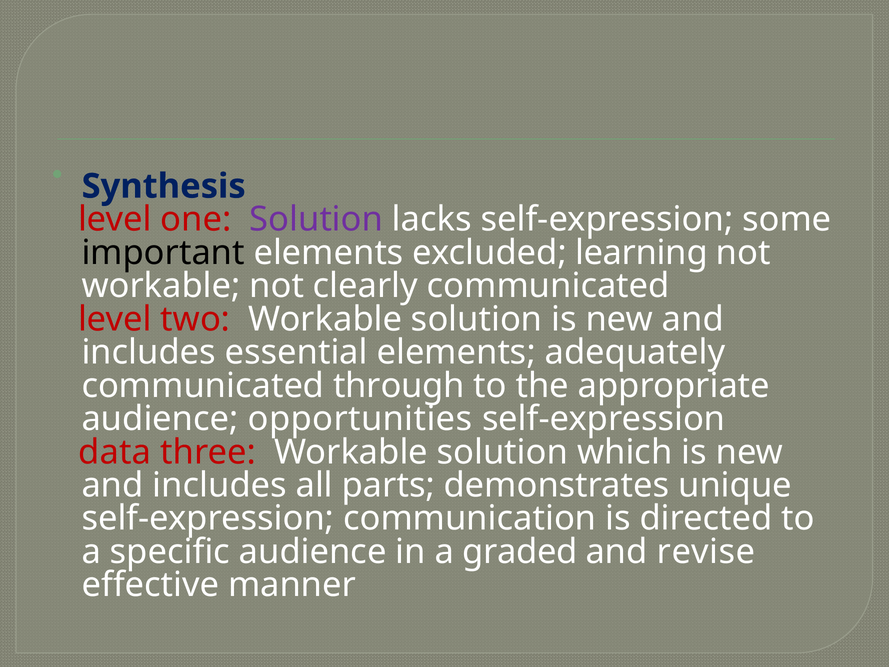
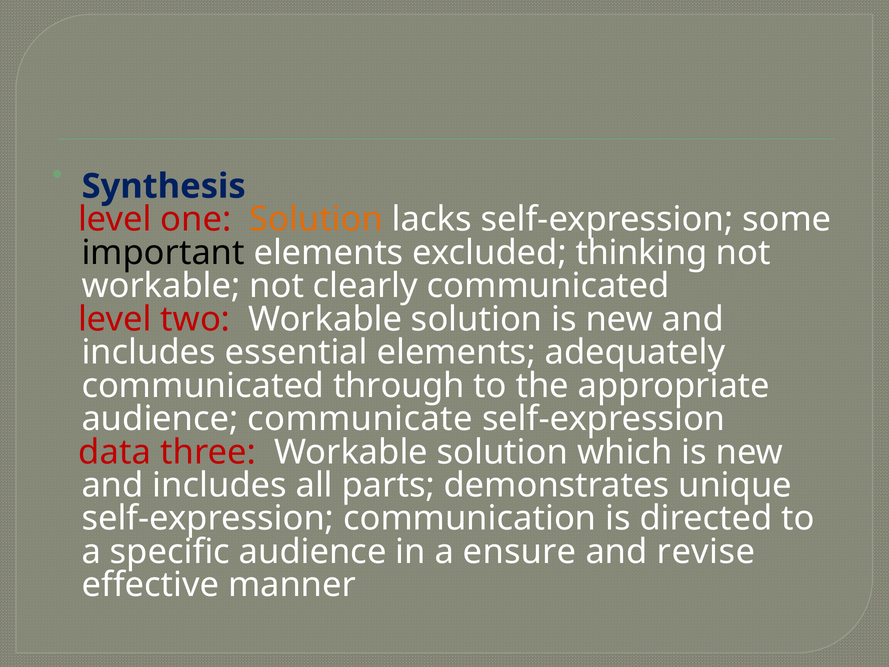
Solution at (316, 219) colour: purple -> orange
learning: learning -> thinking
opportunities: opportunities -> communicate
graded: graded -> ensure
